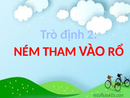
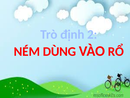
THAM: THAM -> DÙNG
